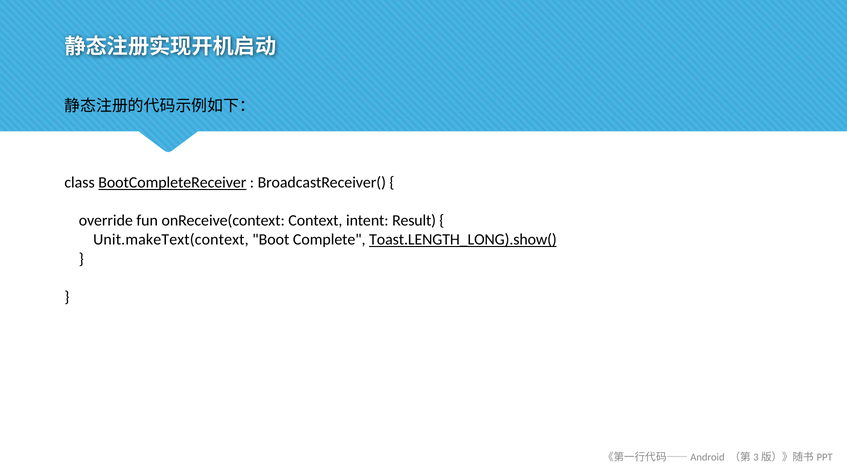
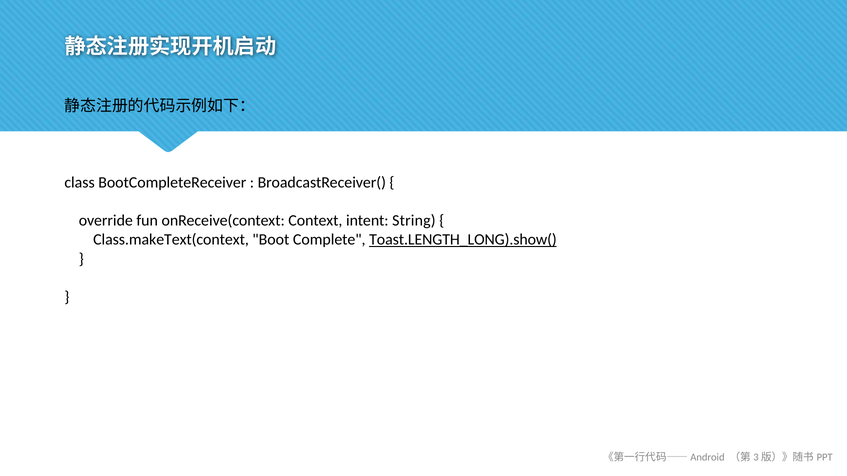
BootCompleteReceiver underline: present -> none
Result: Result -> String
Unit.makeText(context: Unit.makeText(context -> Class.makeText(context
